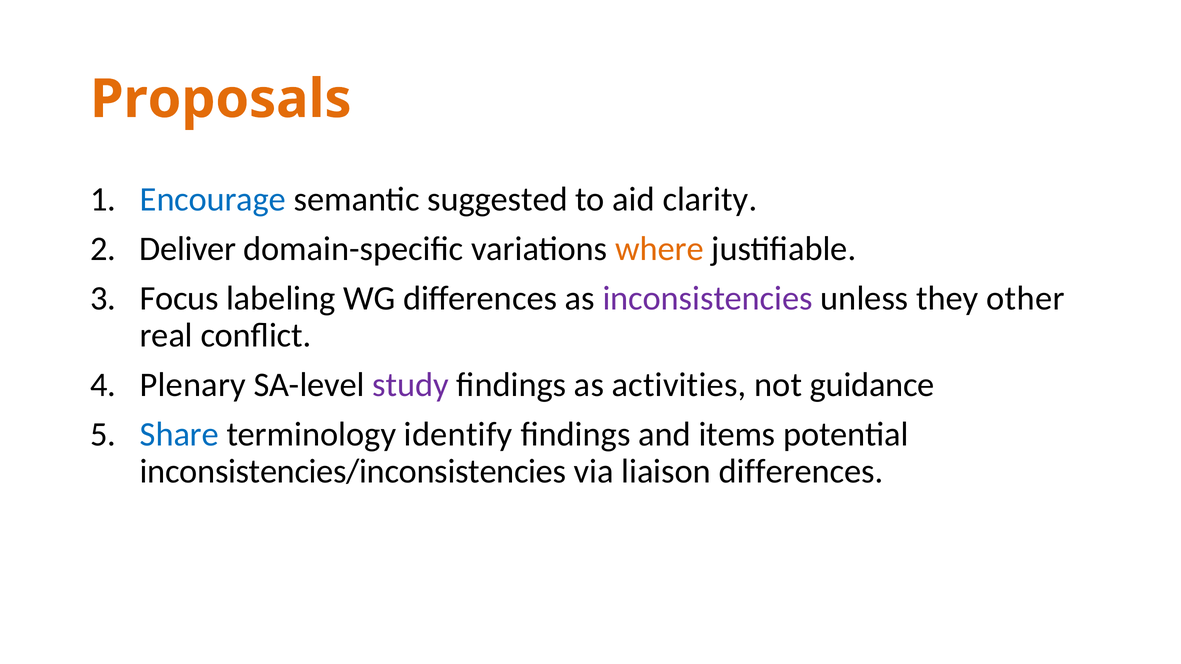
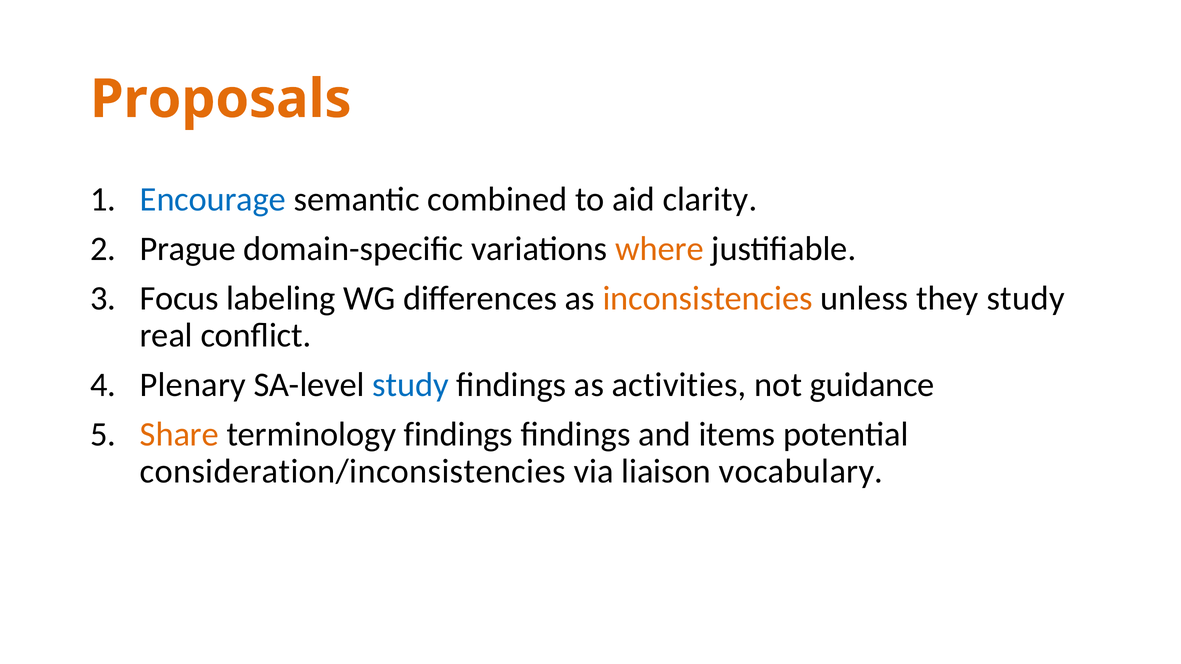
suggested: suggested -> combined
Deliver: Deliver -> Prague
inconsistencies colour: purple -> orange
they other: other -> study
study at (411, 385) colour: purple -> blue
Share colour: blue -> orange
terminology identify: identify -> findings
inconsistencies/inconsistencies: inconsistencies/inconsistencies -> consideration/inconsistencies
liaison differences: differences -> vocabulary
